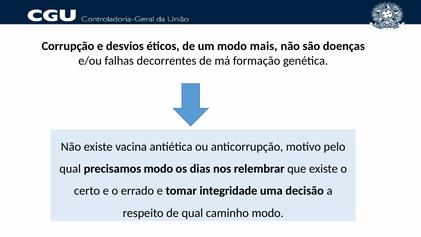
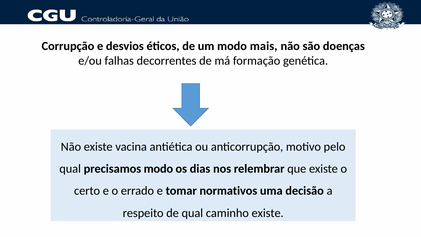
integridade: integridade -> normativos
caminho modo: modo -> existe
